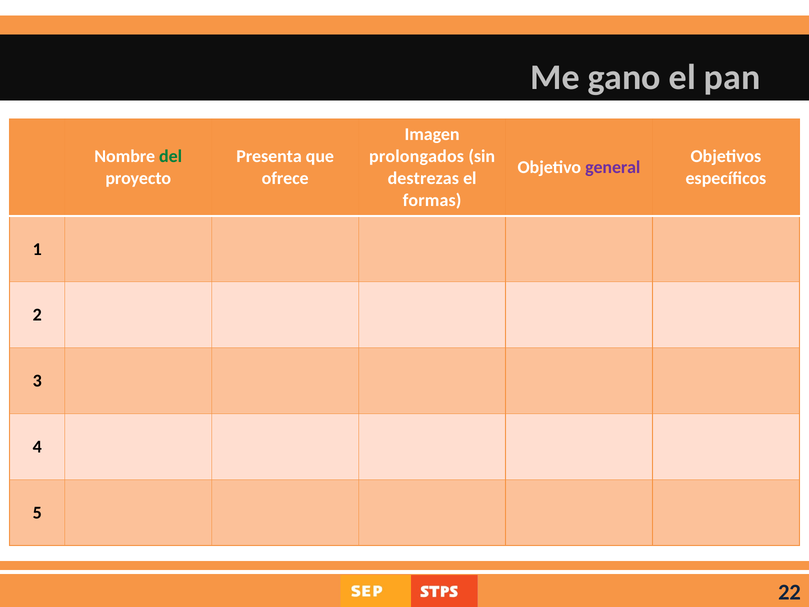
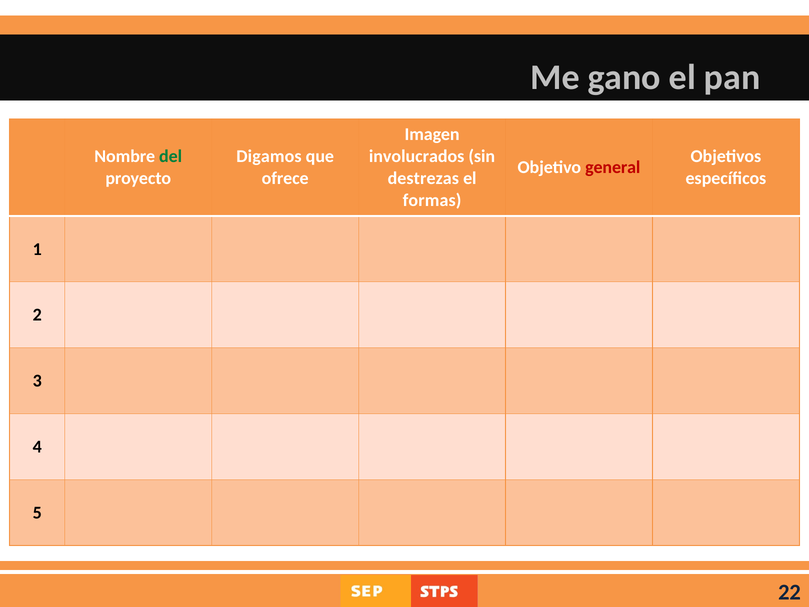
Presenta: Presenta -> Digamos
prolongados: prolongados -> involucrados
general colour: purple -> red
